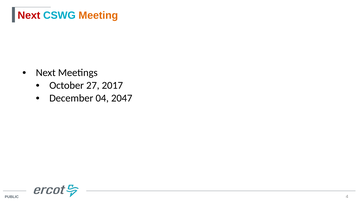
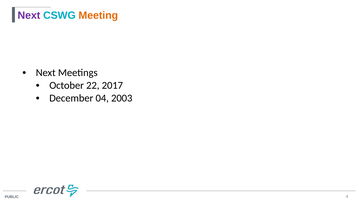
Next at (29, 16) colour: red -> purple
27: 27 -> 22
2047: 2047 -> 2003
